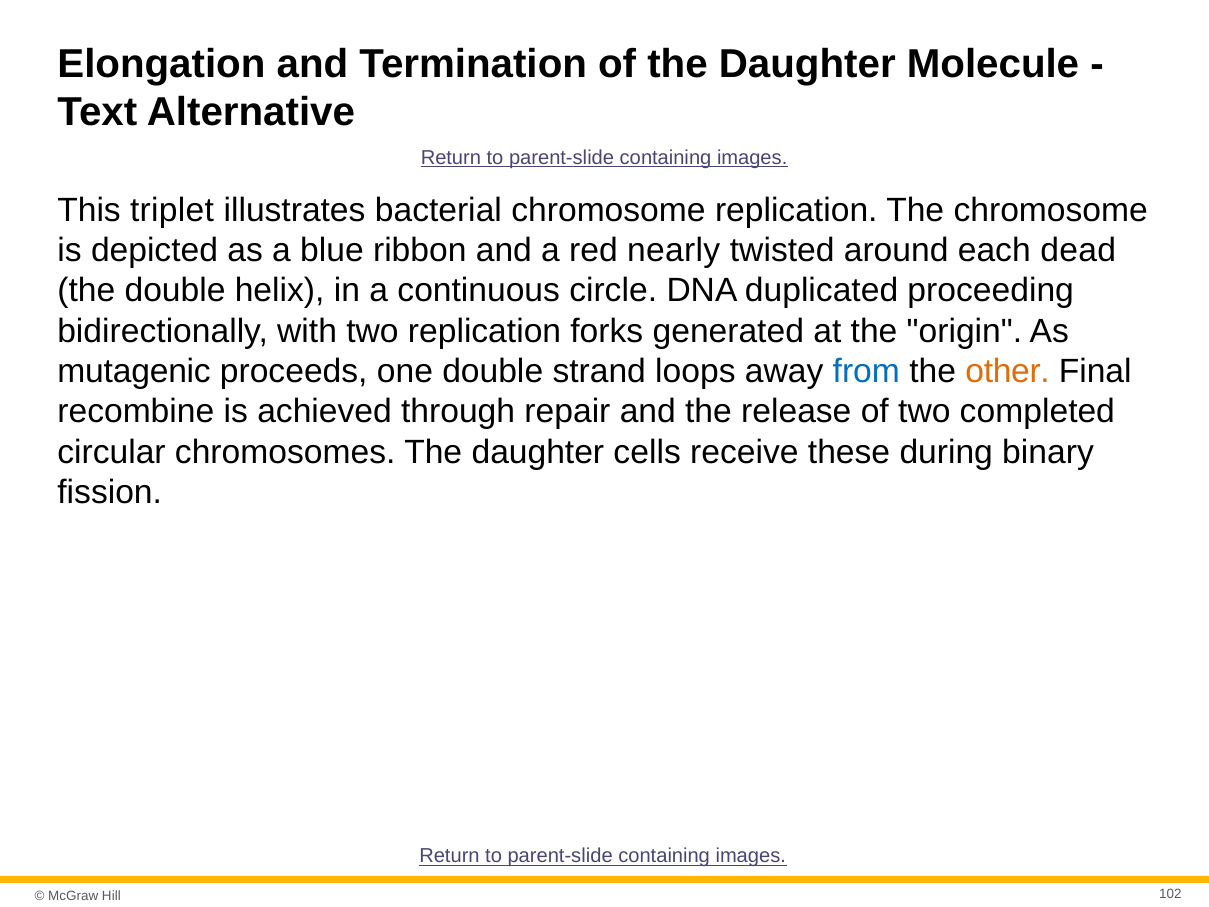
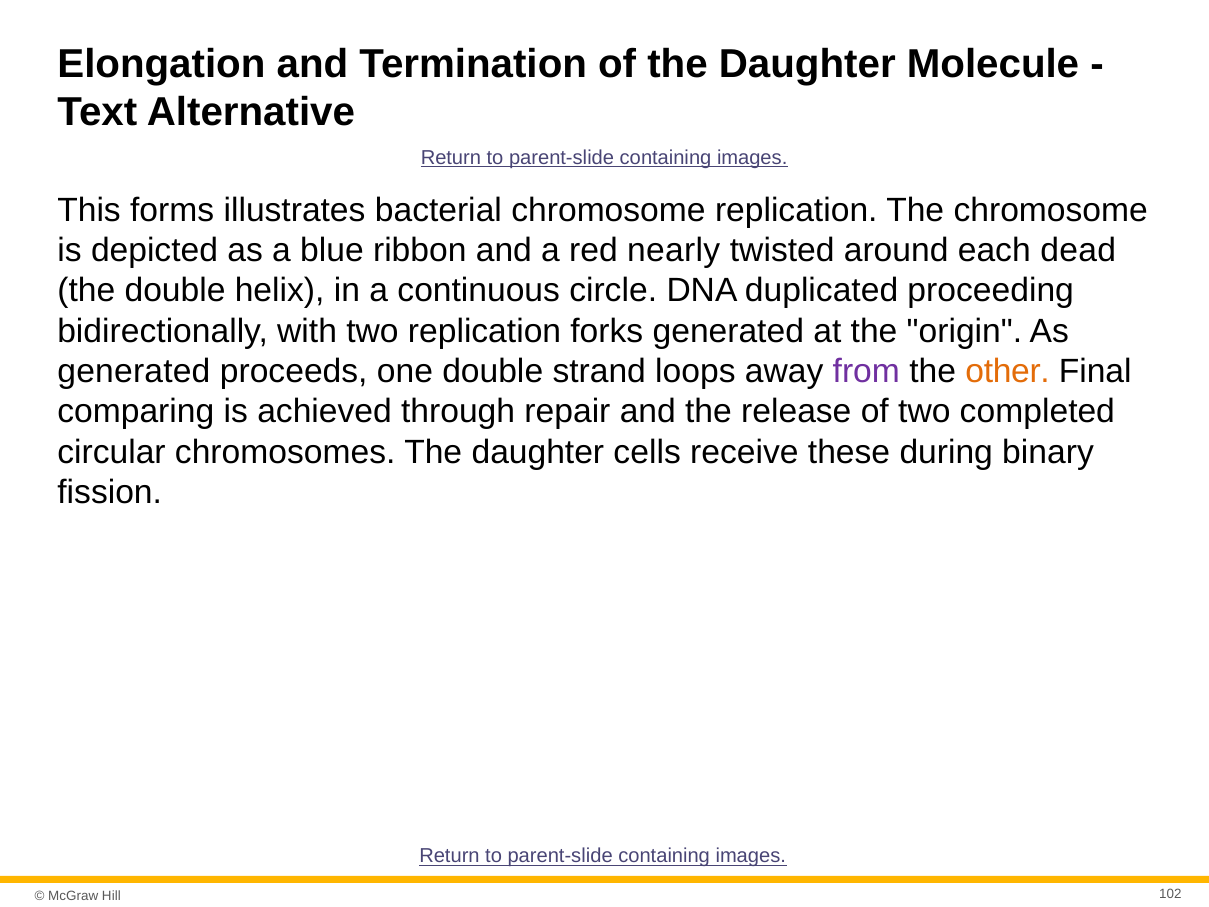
triplet: triplet -> forms
mutagenic at (134, 371): mutagenic -> generated
from colour: blue -> purple
recombine: recombine -> comparing
